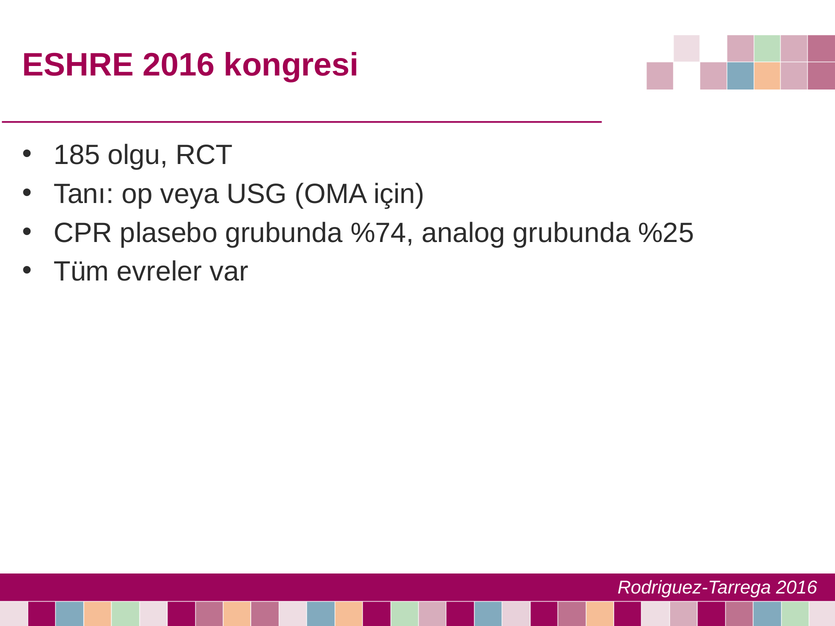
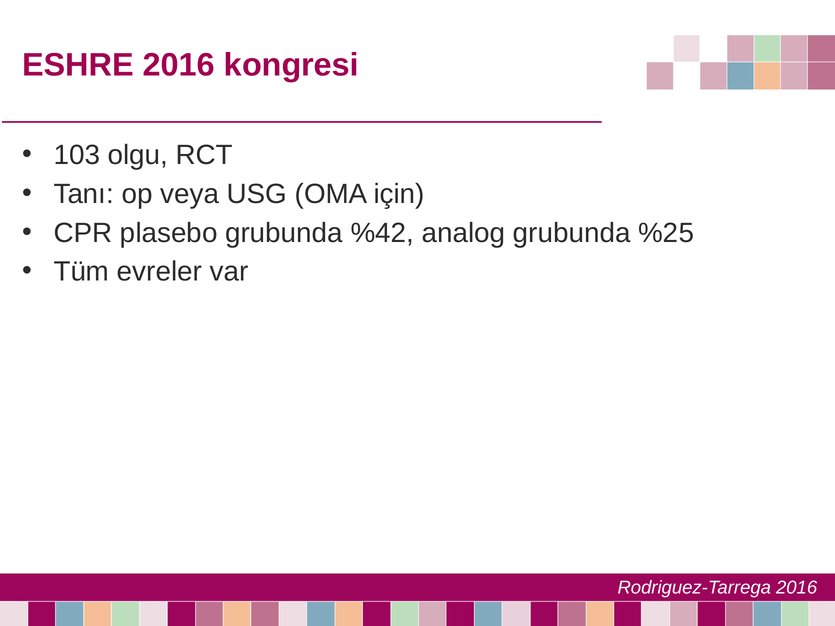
185: 185 -> 103
%74: %74 -> %42
